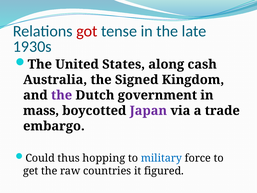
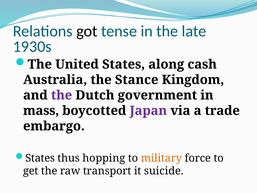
got colour: red -> black
Signed: Signed -> Stance
Could at (40, 158): Could -> States
military colour: blue -> orange
countries: countries -> transport
figured: figured -> suicide
